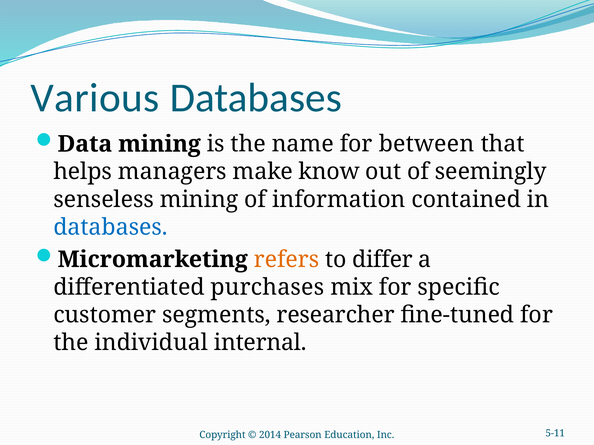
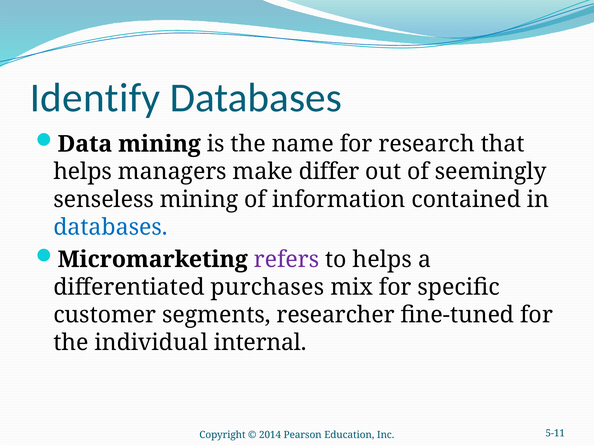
Various: Various -> Identify
between: between -> research
know: know -> differ
refers colour: orange -> purple
to differ: differ -> helps
